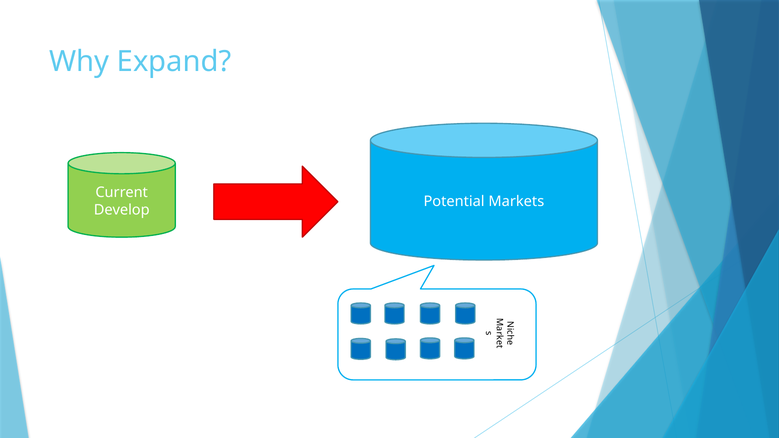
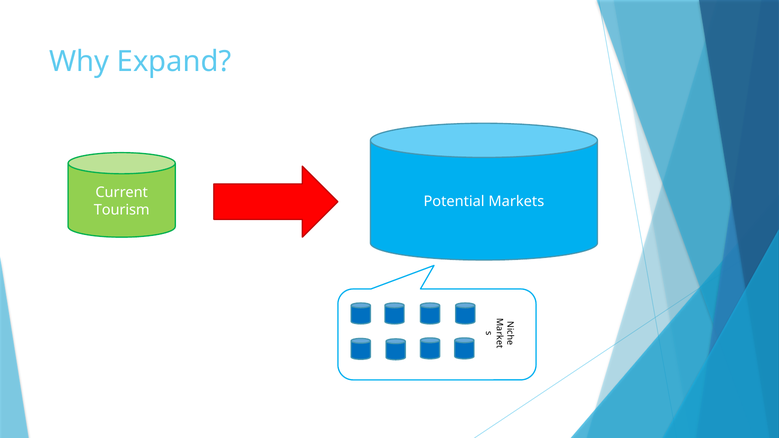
Develop: Develop -> Tourism
